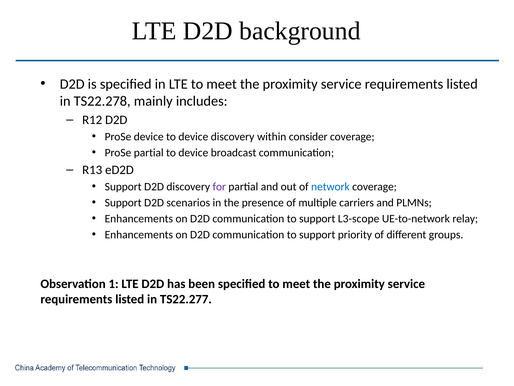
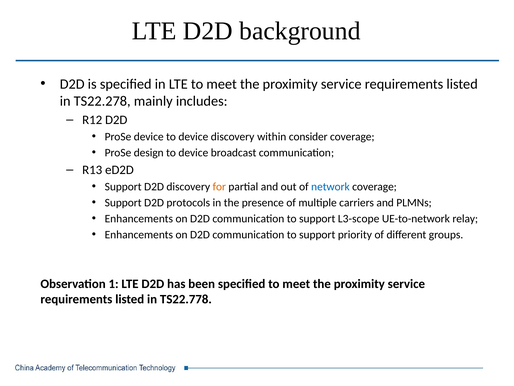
ProSe partial: partial -> design
for colour: purple -> orange
scenarios: scenarios -> protocols
TS22.277: TS22.277 -> TS22.778
